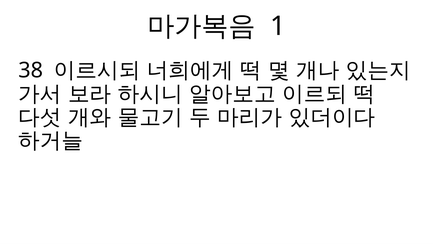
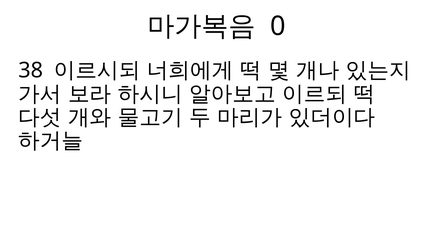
1: 1 -> 0
